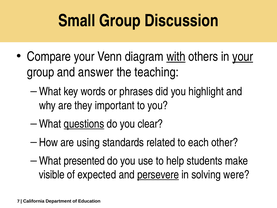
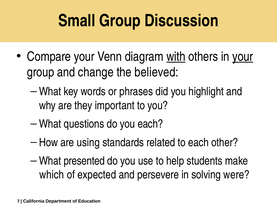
answer: answer -> change
teaching: teaching -> believed
questions underline: present -> none
you clear: clear -> each
visible: visible -> which
persevere underline: present -> none
